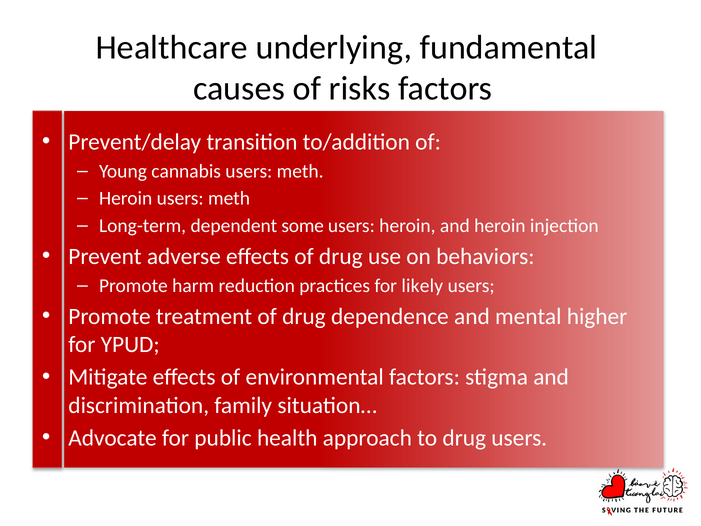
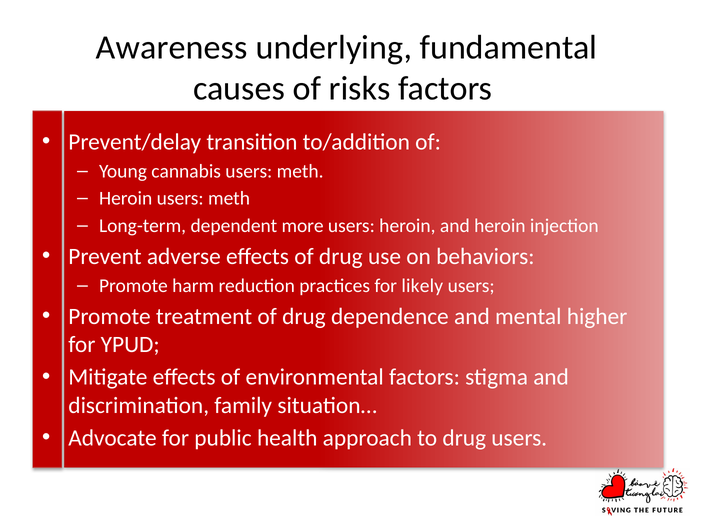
Healthcare: Healthcare -> Awareness
some: some -> more
